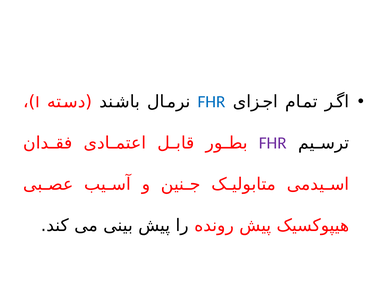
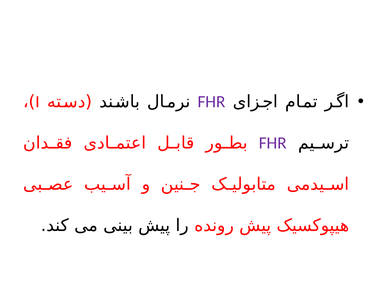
FHR at (212, 102) colour: blue -> purple
